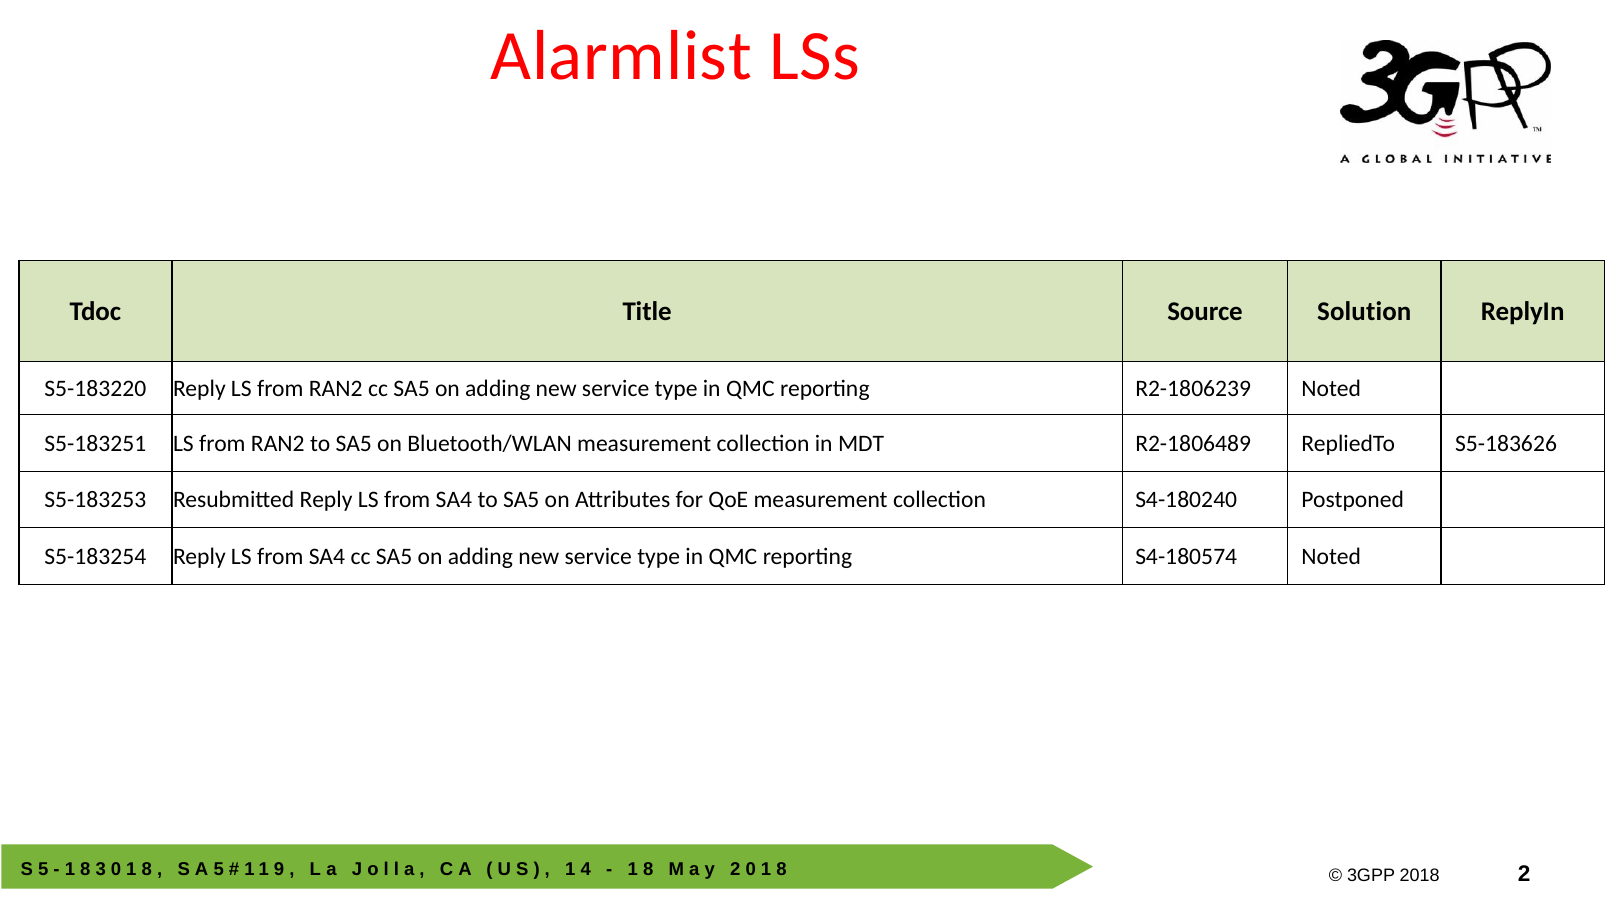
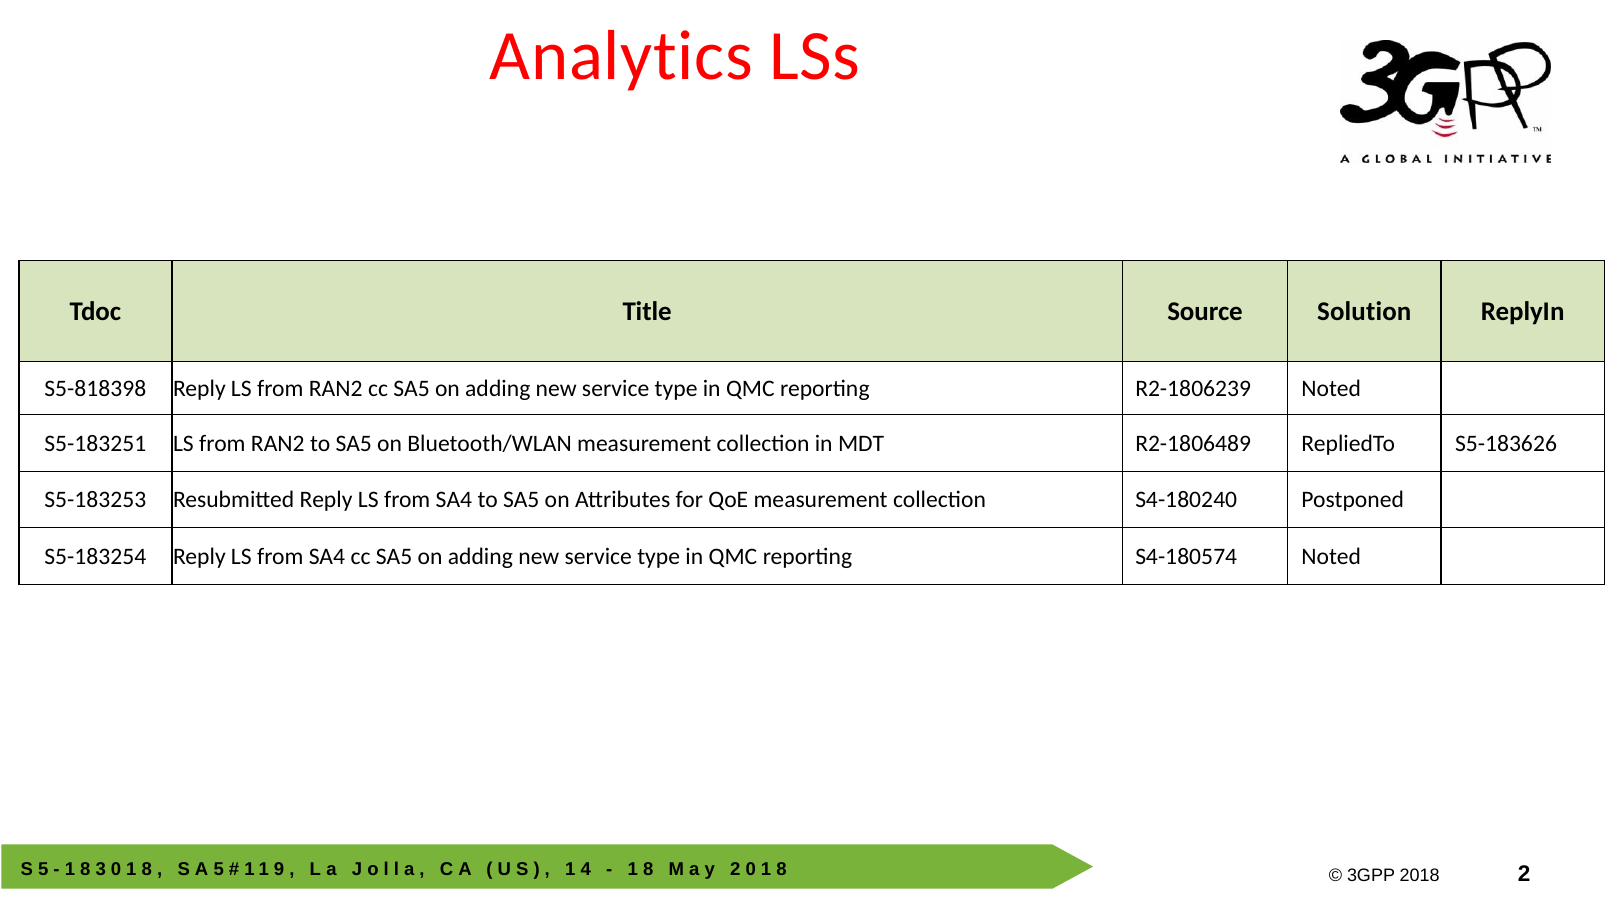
Alarmlist: Alarmlist -> Analytics
S5-183220: S5-183220 -> S5-818398
